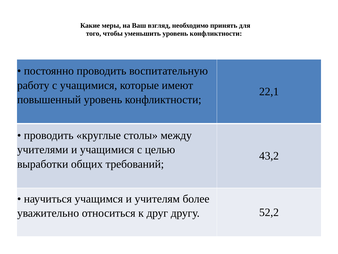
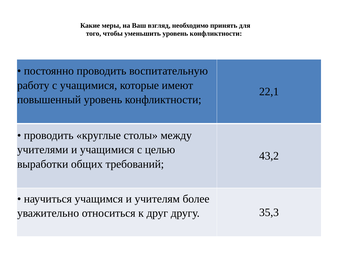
52,2: 52,2 -> 35,3
